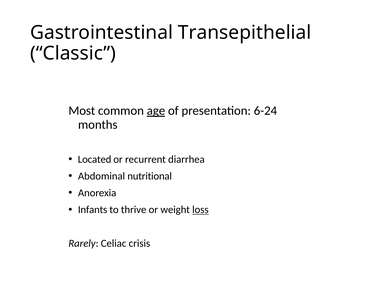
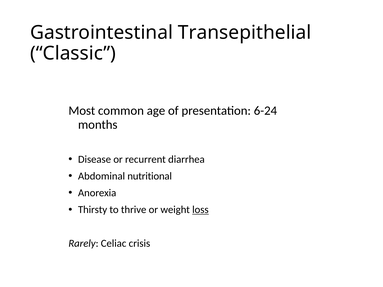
age underline: present -> none
Located: Located -> Disease
Infants: Infants -> Thirsty
